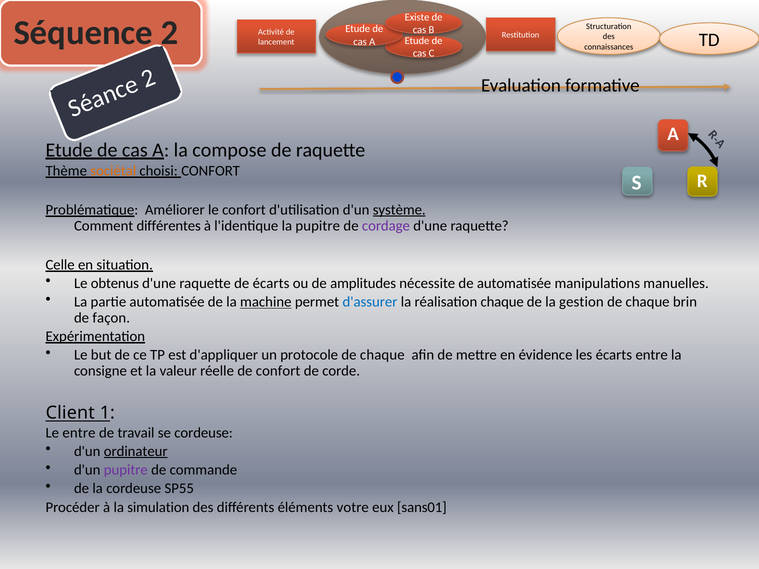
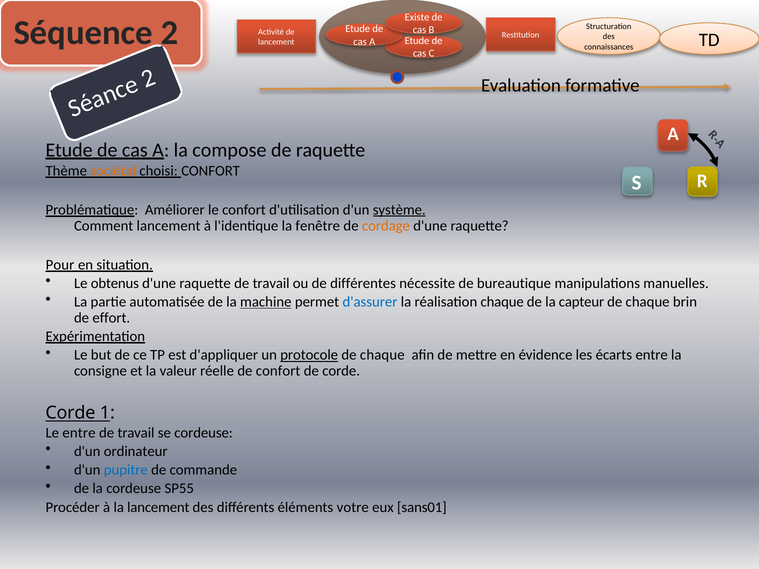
Comment différentes: différentes -> lancement
la pupitre: pupitre -> fenêtre
cordage colour: purple -> orange
Celle: Celle -> Pour
raquette de écarts: écarts -> travail
amplitudes: amplitudes -> différentes
de automatisée: automatisée -> bureautique
gestion: gestion -> capteur
façon: façon -> effort
protocole underline: none -> present
Client at (70, 413): Client -> Corde
ordinateur underline: present -> none
pupitre at (126, 470) colour: purple -> blue
la simulation: simulation -> lancement
